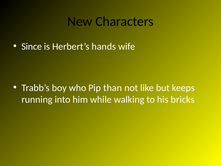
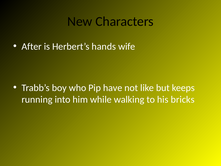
Since: Since -> After
than: than -> have
